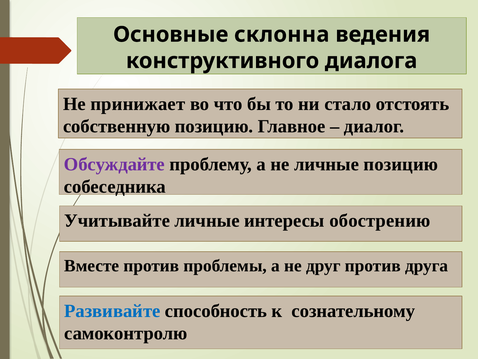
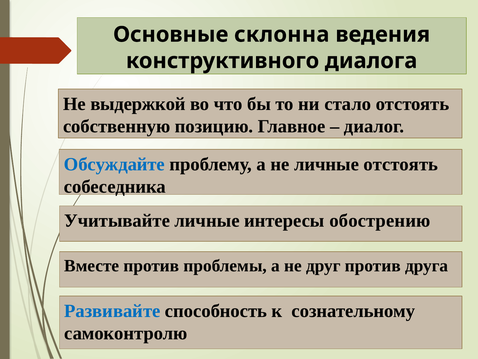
принижает: принижает -> выдержкой
Обсуждайте colour: purple -> blue
личные позицию: позицию -> отстоять
